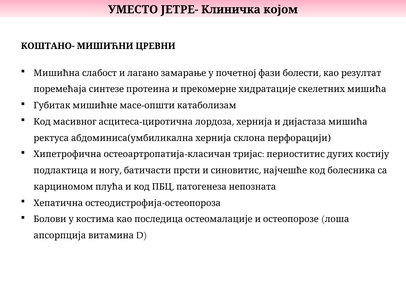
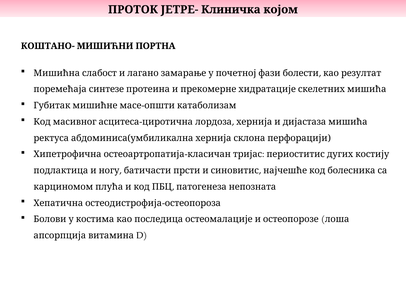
УМЕСТО: УМЕСТО -> ПРОТОК
ЦРЕВНИ: ЦРЕВНИ -> ПОРТНА
